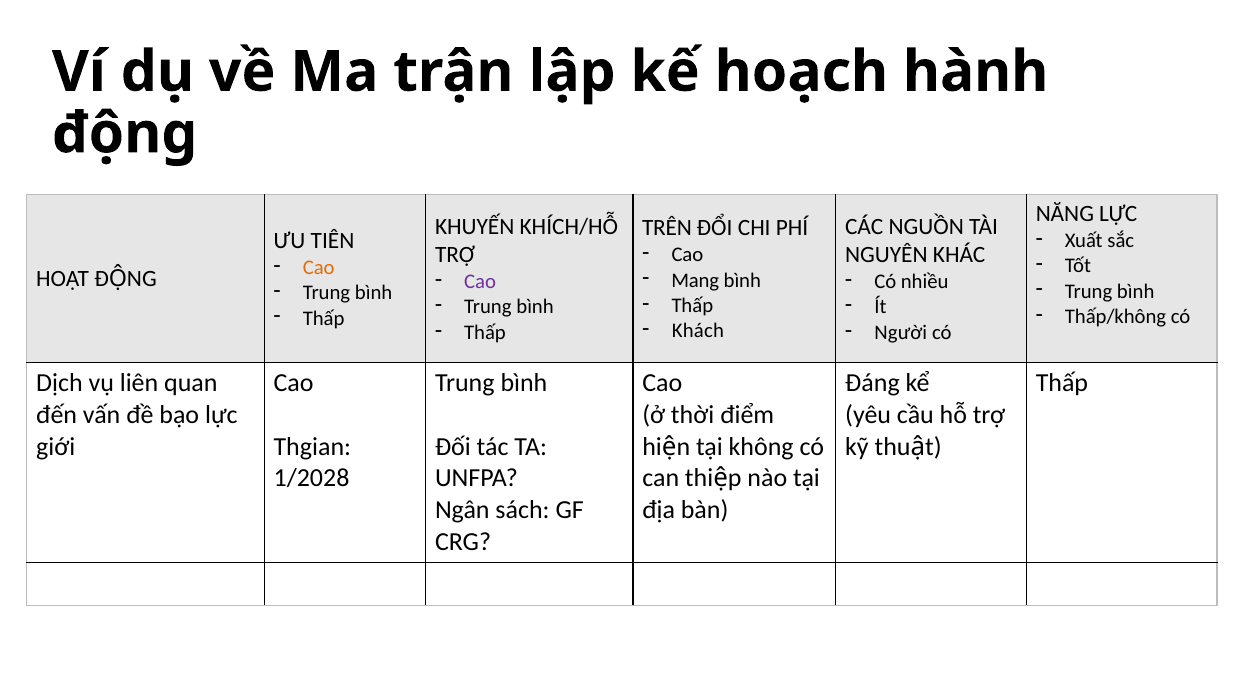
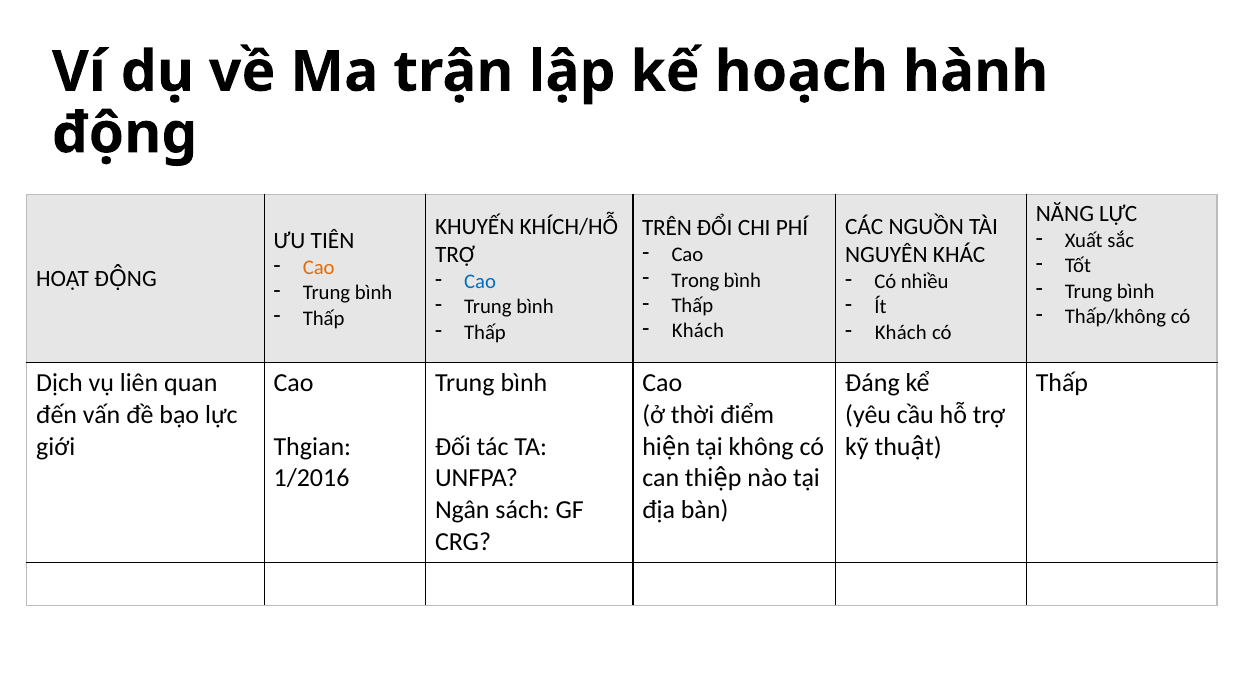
Mang: Mang -> Trong
Cao at (480, 282) colour: purple -> blue
Người at (901, 333): Người -> Khách
1/2028: 1/2028 -> 1/2016
